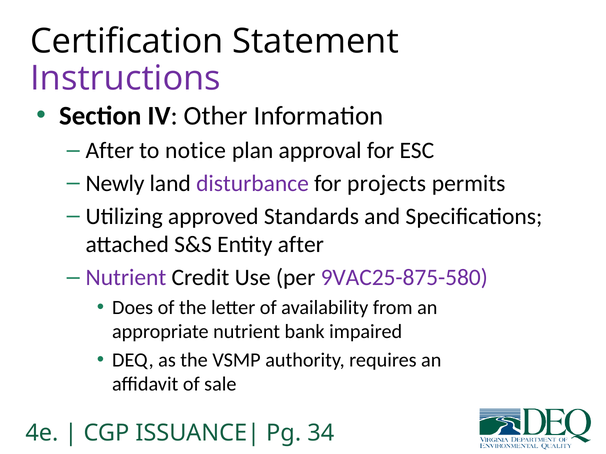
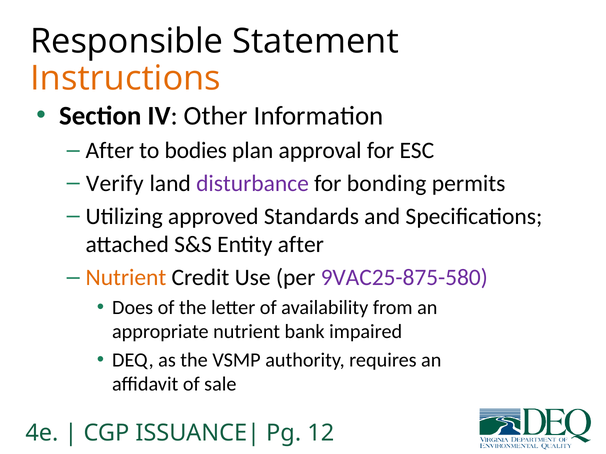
Certification: Certification -> Responsible
Instructions colour: purple -> orange
notice: notice -> bodies
Newly: Newly -> Verify
projects: projects -> bonding
Nutrient at (126, 278) colour: purple -> orange
34: 34 -> 12
